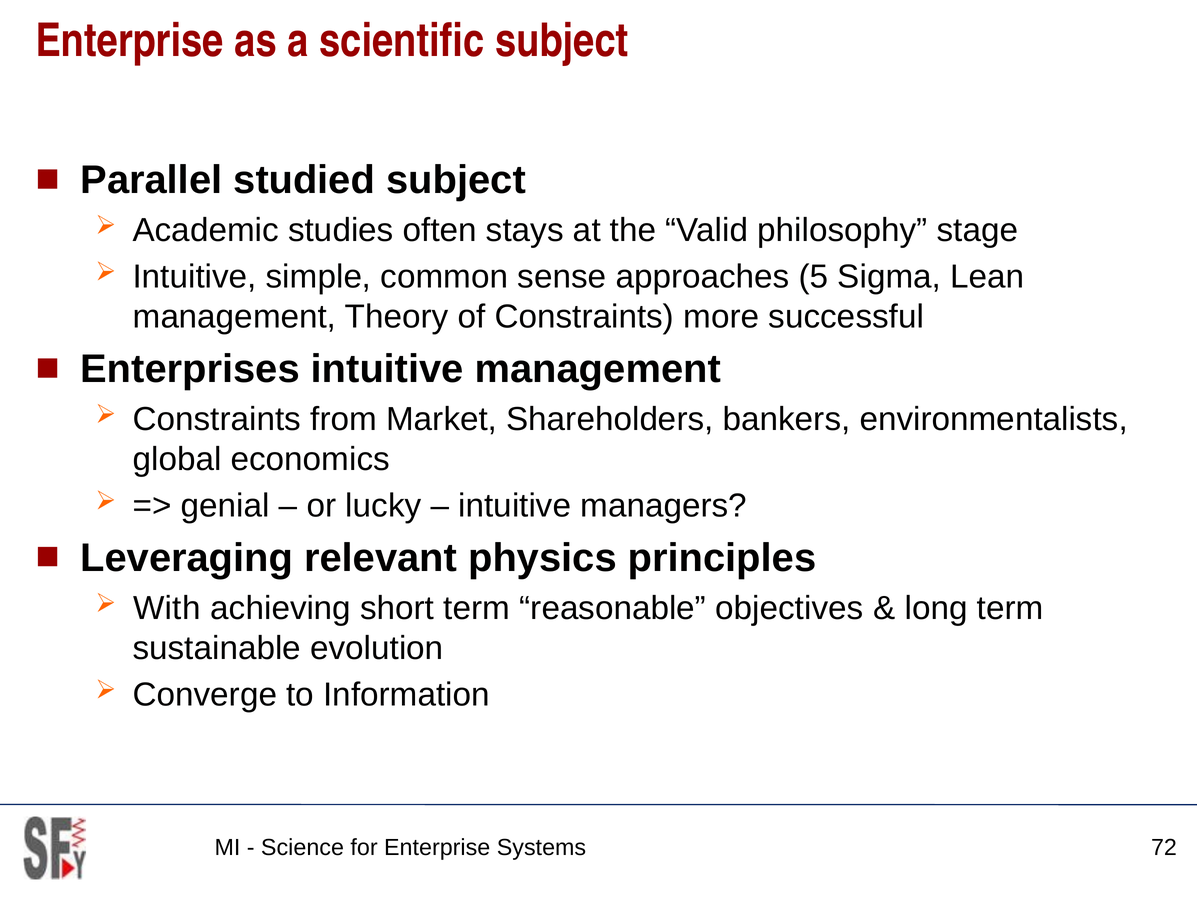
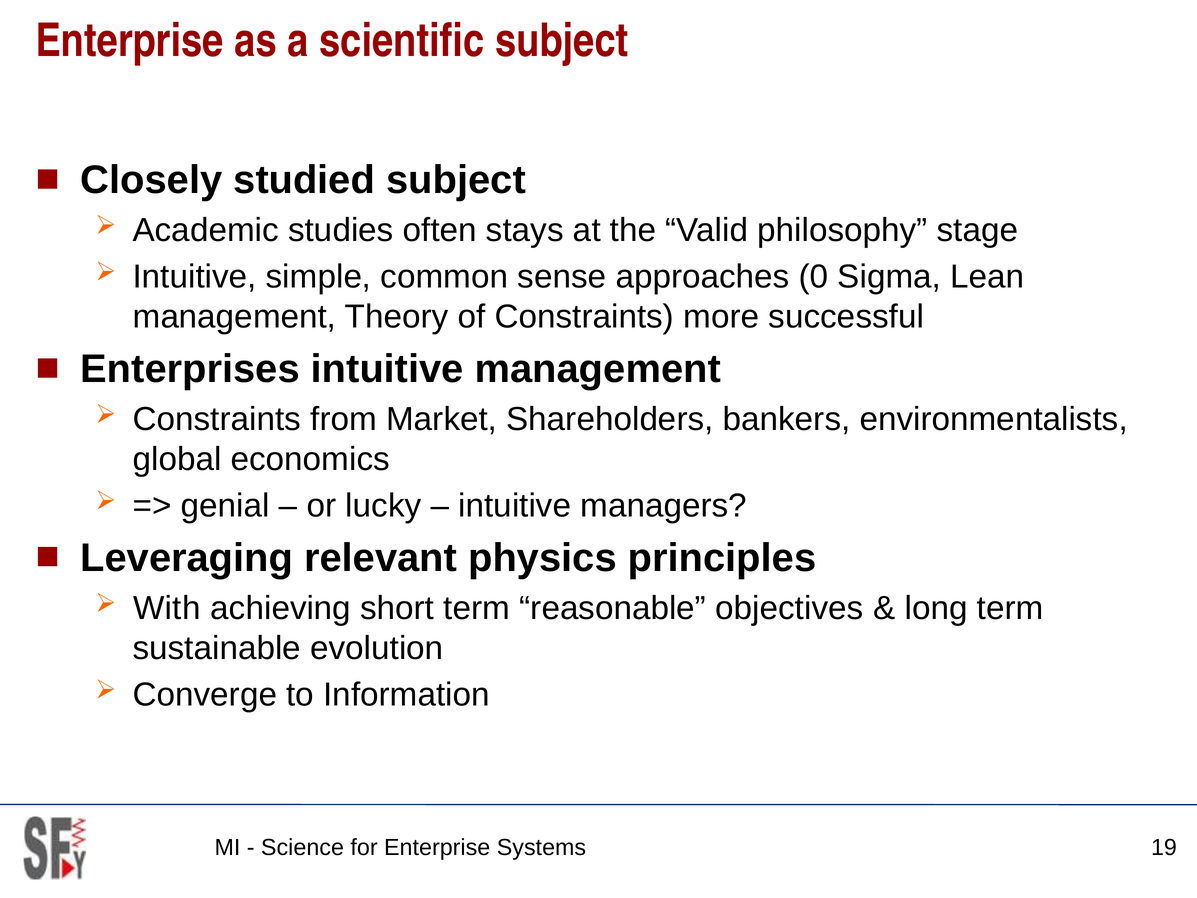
Parallel: Parallel -> Closely
5: 5 -> 0
72: 72 -> 19
